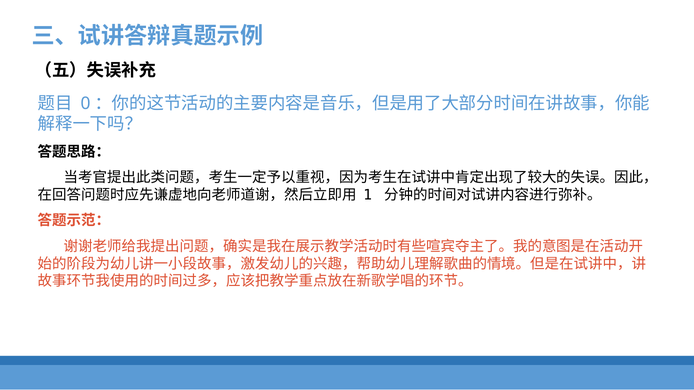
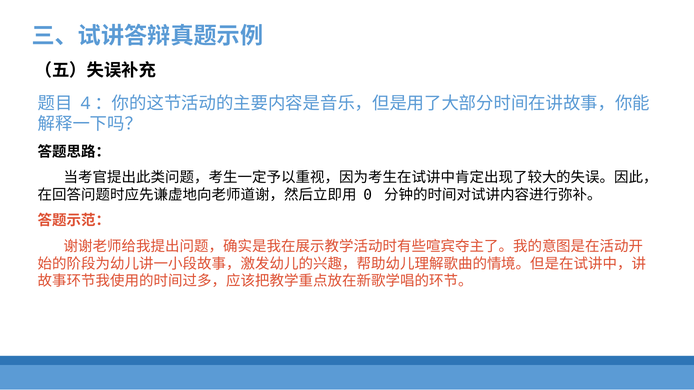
0: 0 -> 4
1: 1 -> 0
